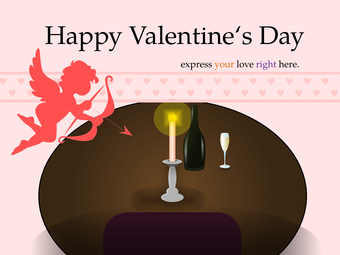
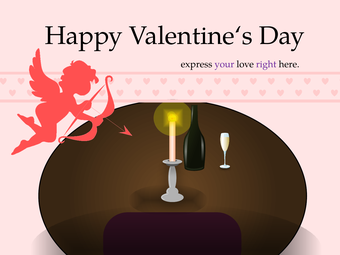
your colour: orange -> purple
